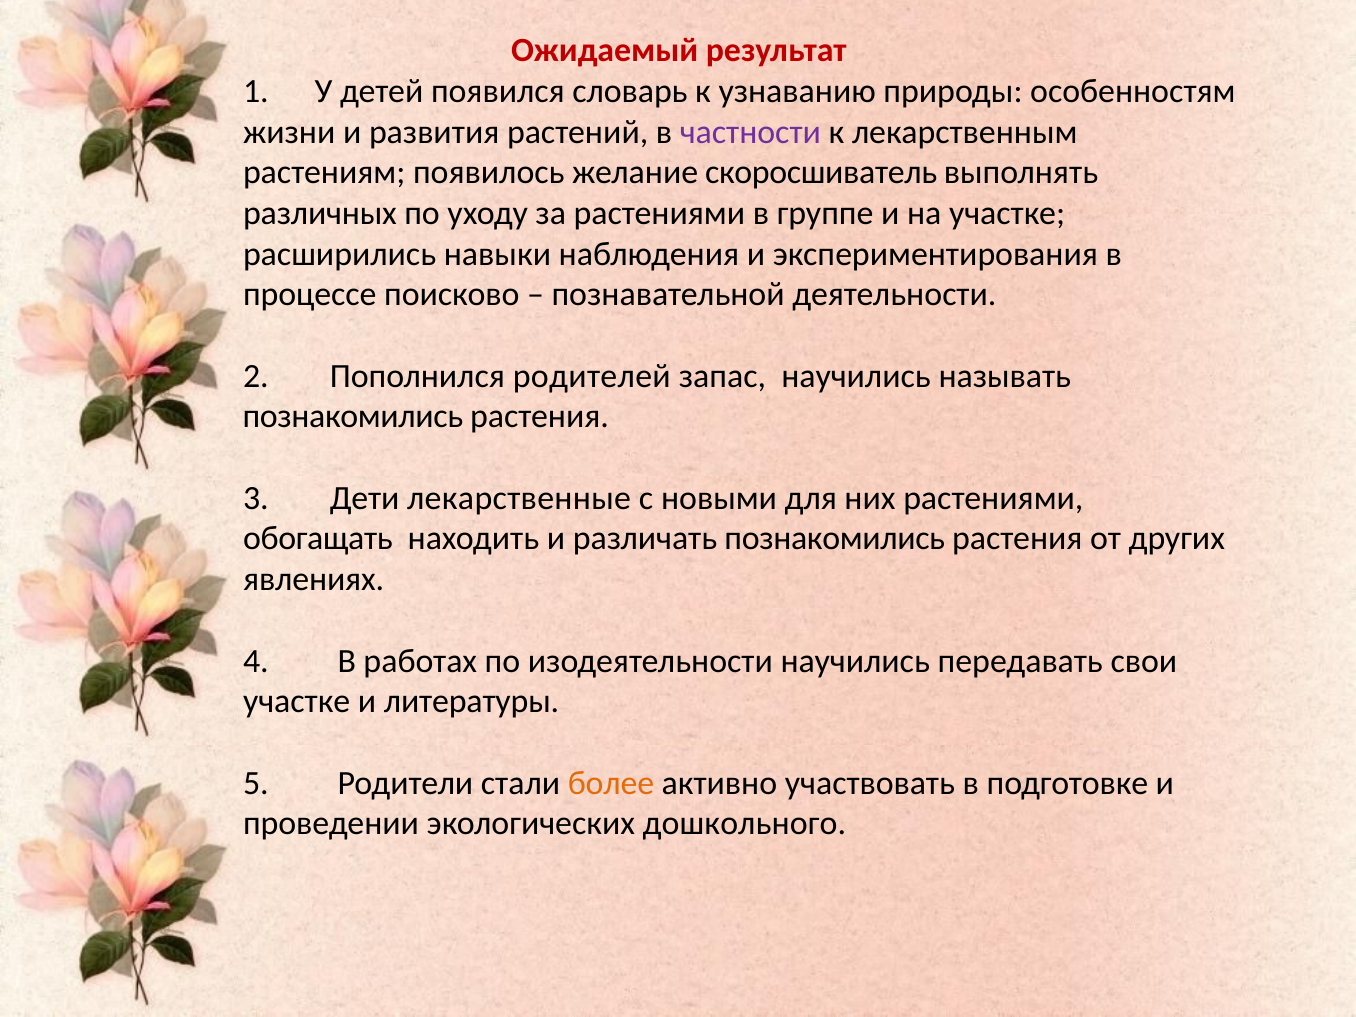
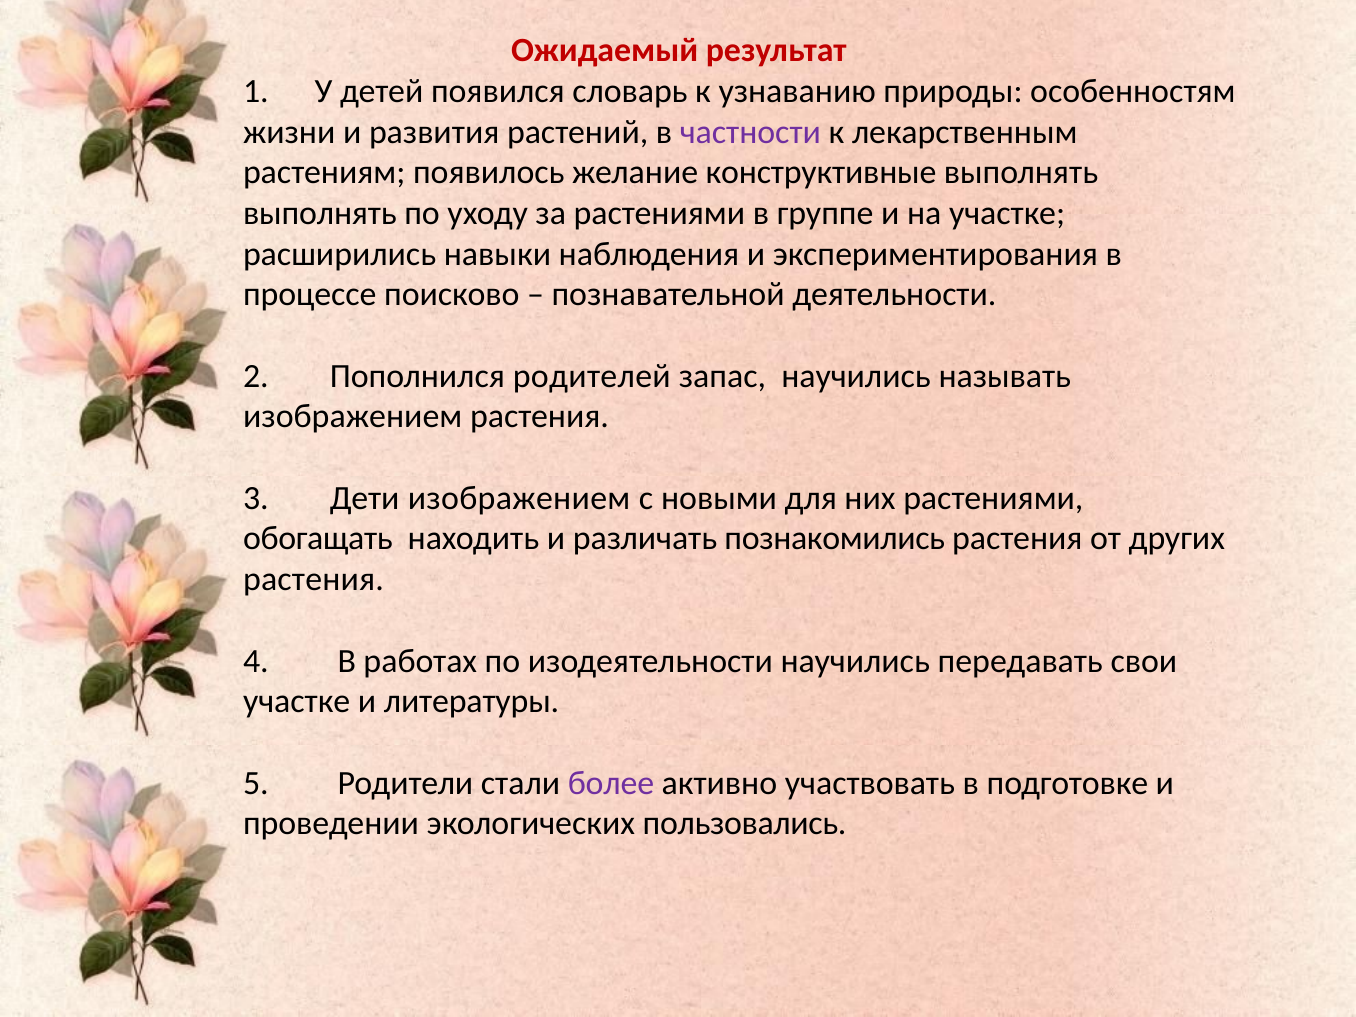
скоросшиватель: скоросшиватель -> конструктивные
различных at (320, 213): различных -> выполнять
познакомились at (353, 417): познакомились -> изображением
Дети лекарственные: лекарственные -> изображением
явлениях at (314, 579): явлениях -> растения
более colour: orange -> purple
дошкольного: дошкольного -> пользовались
